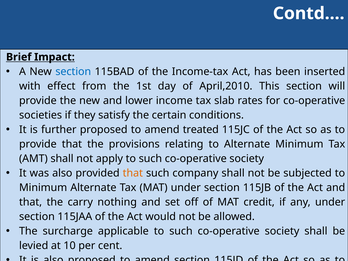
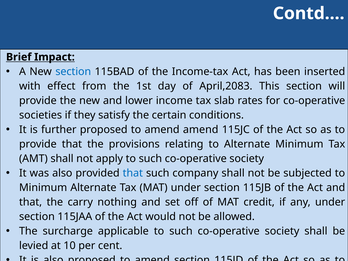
April,2010: April,2010 -> April,2083
amend treated: treated -> amend
that at (133, 173) colour: orange -> blue
